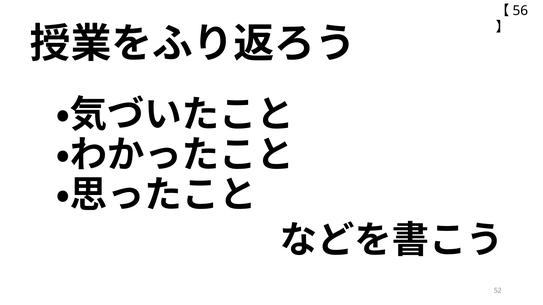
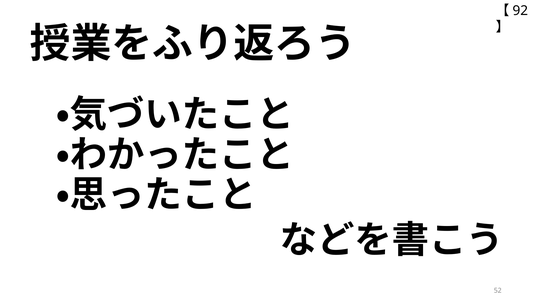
56: 56 -> 92
